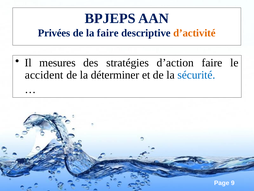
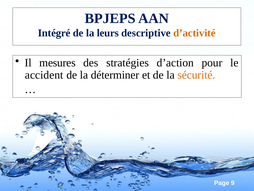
Privées: Privées -> Intégré
la faire: faire -> leurs
d’action faire: faire -> pour
sécurité colour: blue -> orange
